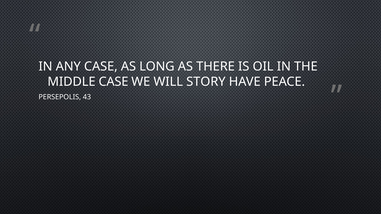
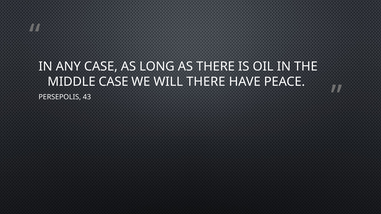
WILL STORY: STORY -> THERE
